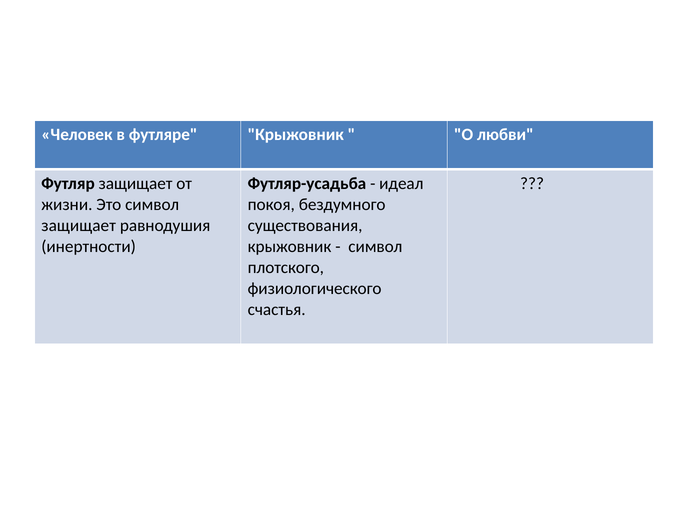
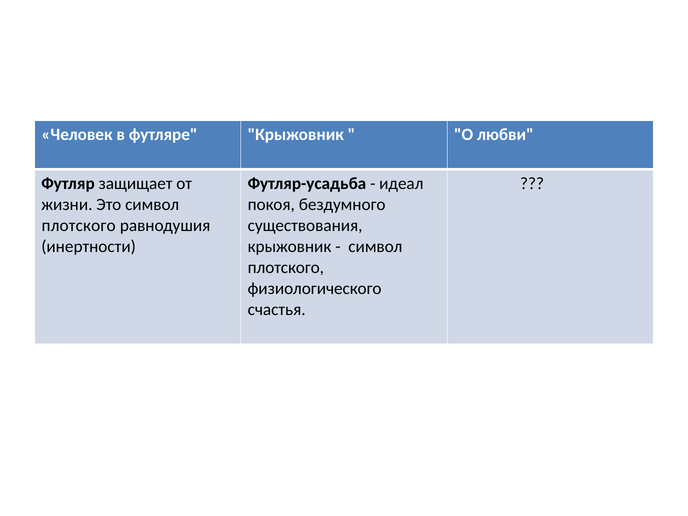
защищает at (79, 225): защищает -> плотского
